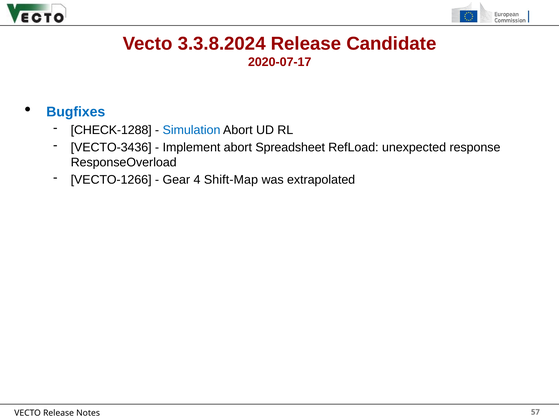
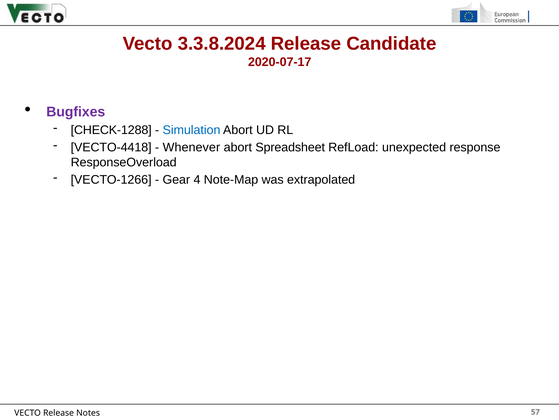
Bugfixes colour: blue -> purple
VECTO-3436: VECTO-3436 -> VECTO-4418
Implement: Implement -> Whenever
Shift-Map: Shift-Map -> Note-Map
